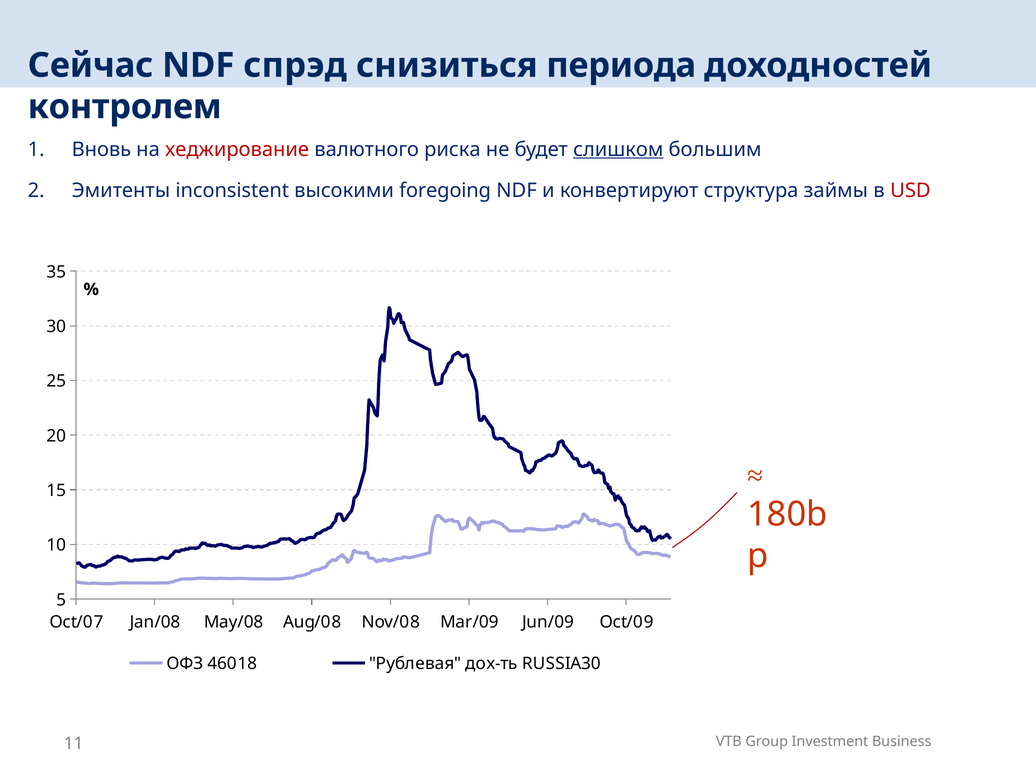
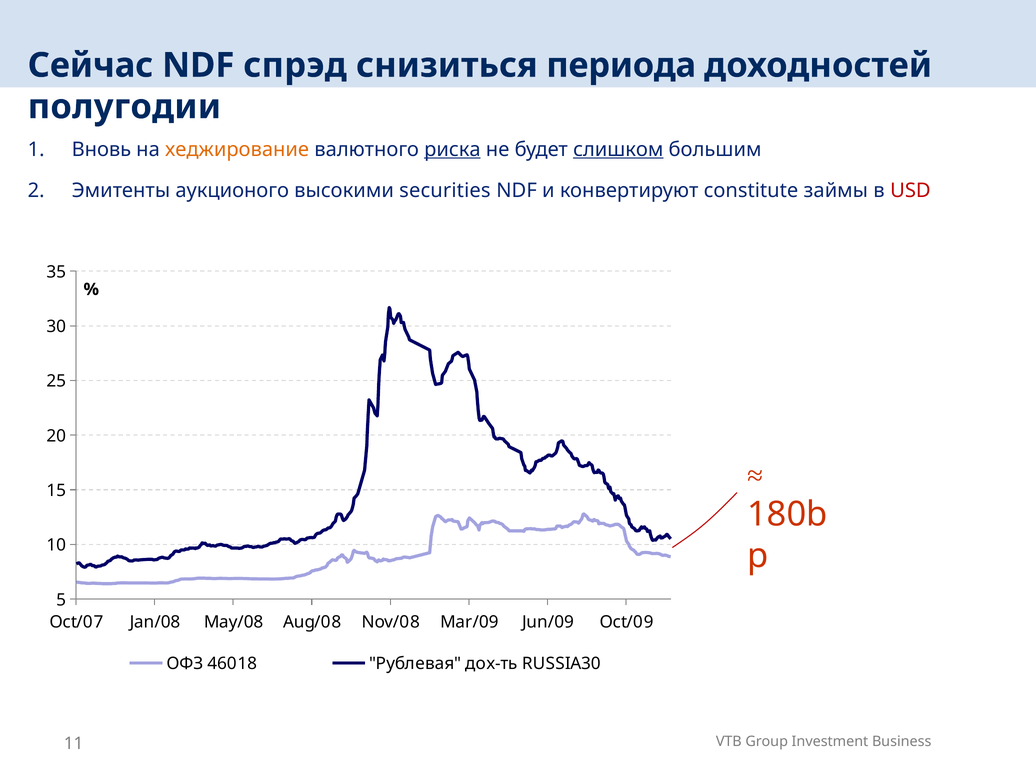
контролем: контролем -> полугодии
хеджирование colour: red -> orange
риска underline: none -> present
inconsistent: inconsistent -> аукционого
foregoing: foregoing -> securities
структура: структура -> constitute
